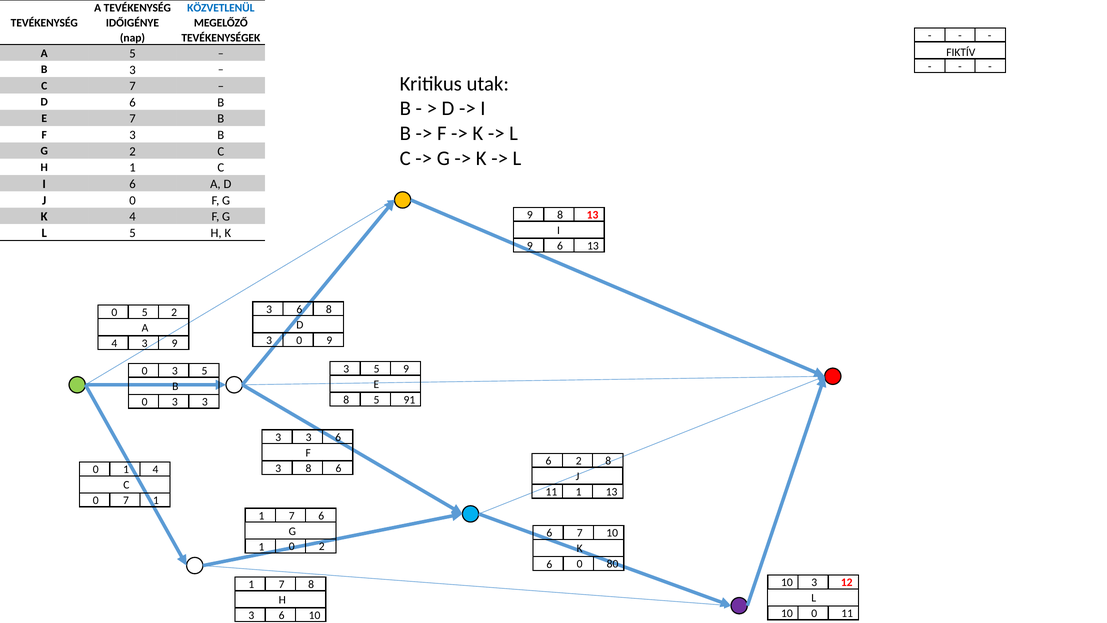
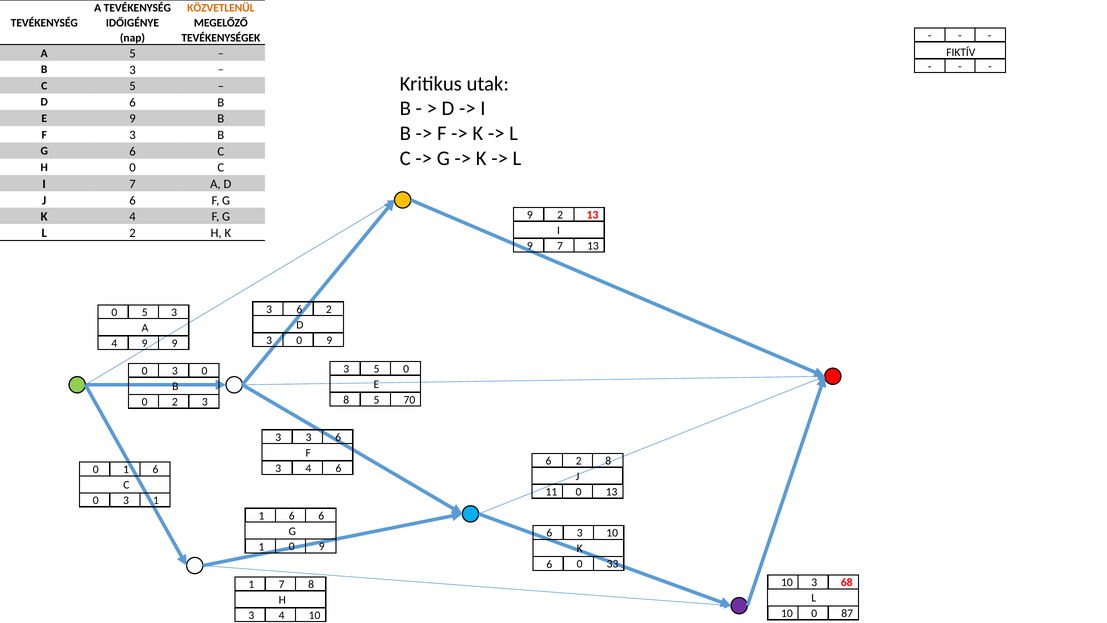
KÖZVETLENÜL colour: blue -> orange
C 7: 7 -> 5
E 7: 7 -> 9
G 2: 2 -> 6
H 1: 1 -> 0
6 at (133, 184): 6 -> 7
0 at (133, 200): 0 -> 6
8 at (560, 215): 8 -> 2
L 5: 5 -> 2
9 6: 6 -> 7
3 6 8: 8 -> 2
5 2: 2 -> 3
4 3: 3 -> 9
5 9: 9 -> 0
0 3 5: 5 -> 0
91: 91 -> 70
3 at (175, 402): 3 -> 2
8 at (309, 468): 8 -> 4
0 1 4: 4 -> 6
11 1: 1 -> 0
7 at (126, 500): 7 -> 3
7 at (292, 515): 7 -> 6
7 at (580, 533): 7 -> 3
1 0 2: 2 -> 9
80: 80 -> 33
12: 12 -> 68
0 11: 11 -> 87
6 at (282, 615): 6 -> 4
